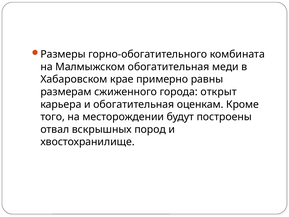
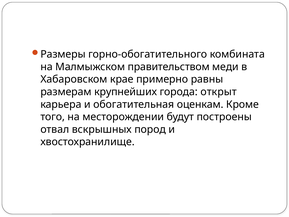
Малмыжском обогатительная: обогатительная -> правительством
сжиженного: сжиженного -> крупнейших
